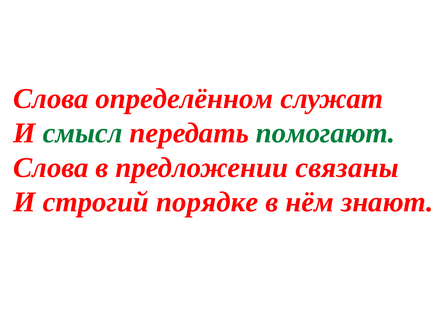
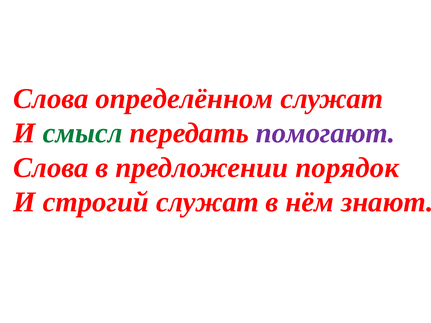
помогают colour: green -> purple
связаны: связаны -> порядок
строгий порядке: порядке -> служат
